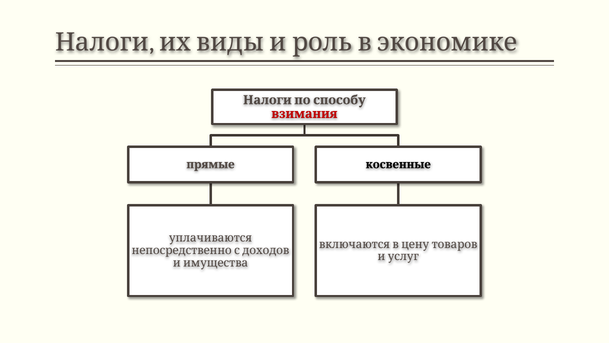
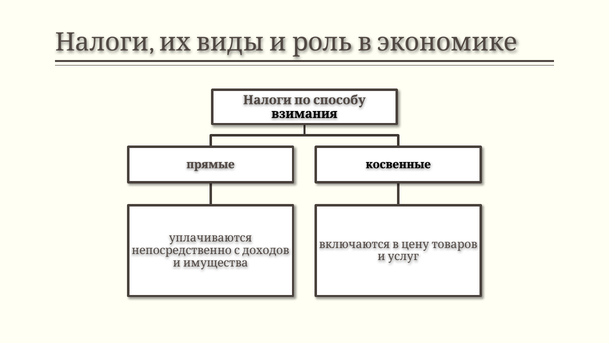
взимания colour: red -> black
